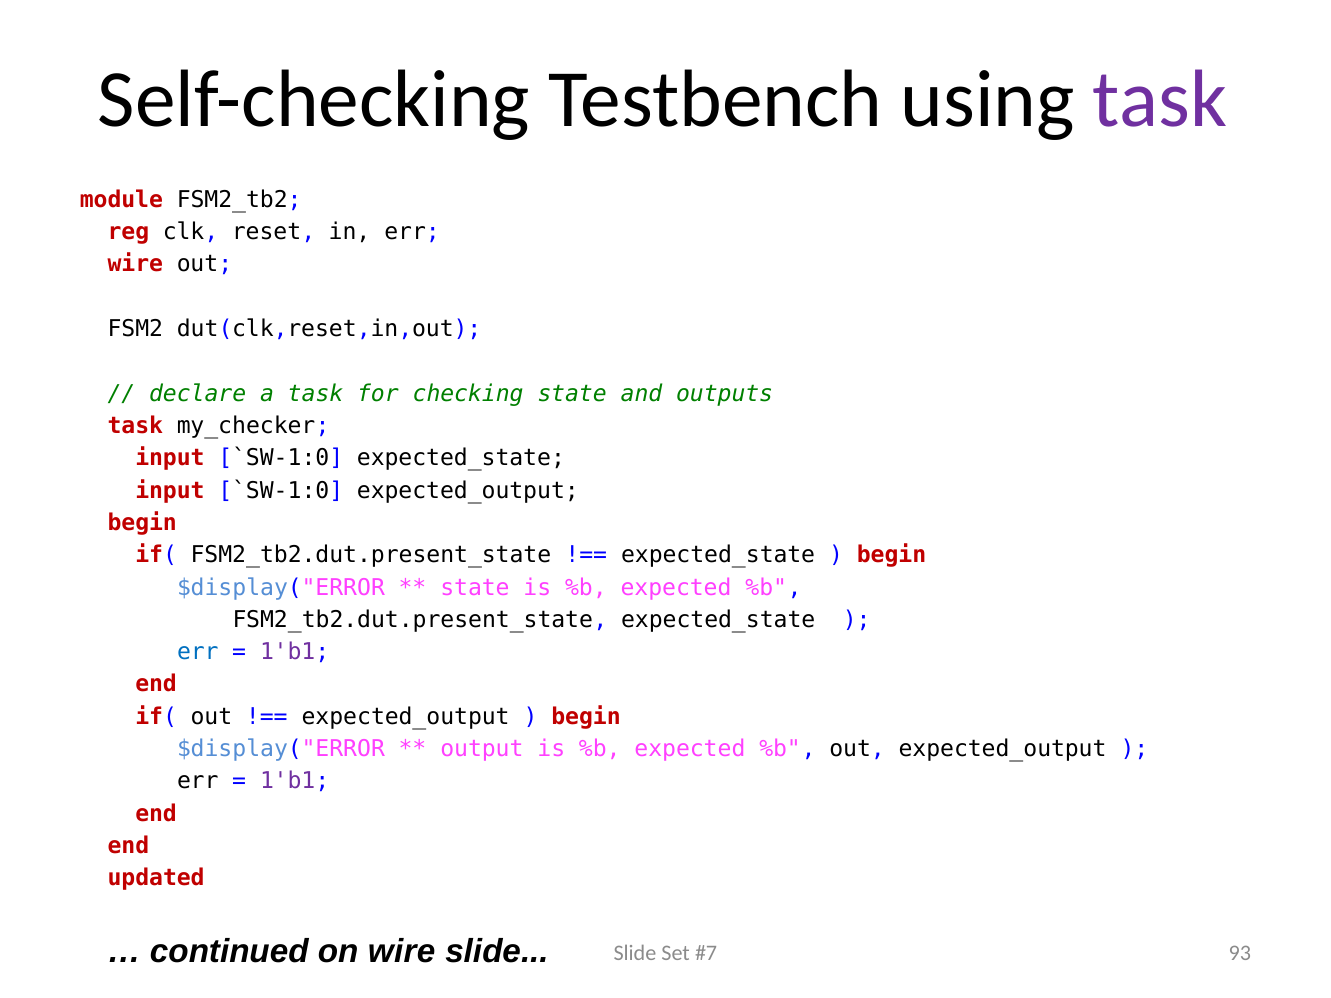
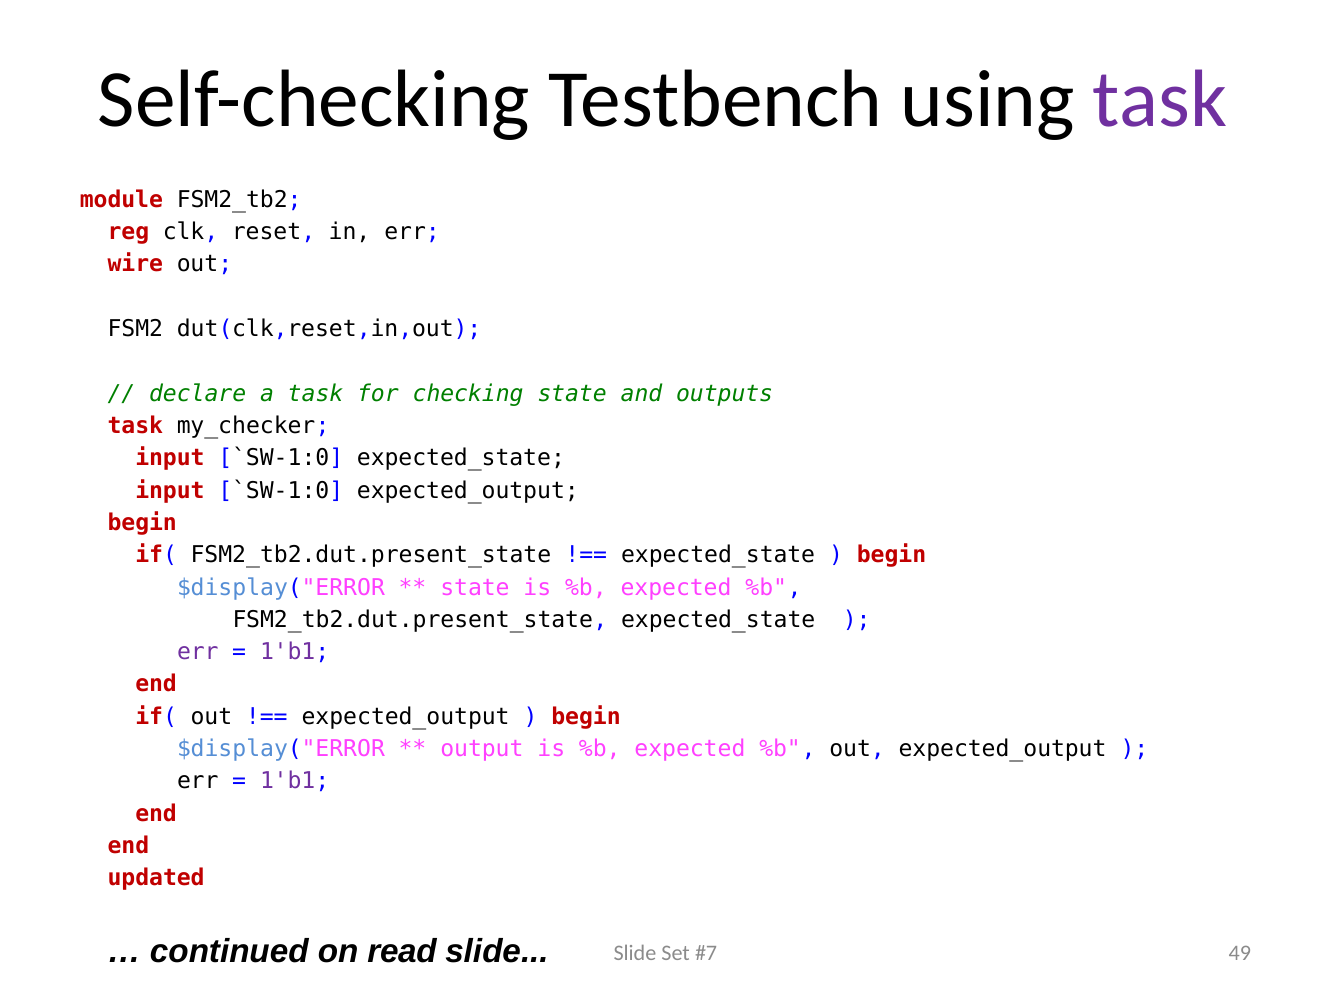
err at (198, 652) colour: blue -> purple
on wire: wire -> read
93: 93 -> 49
